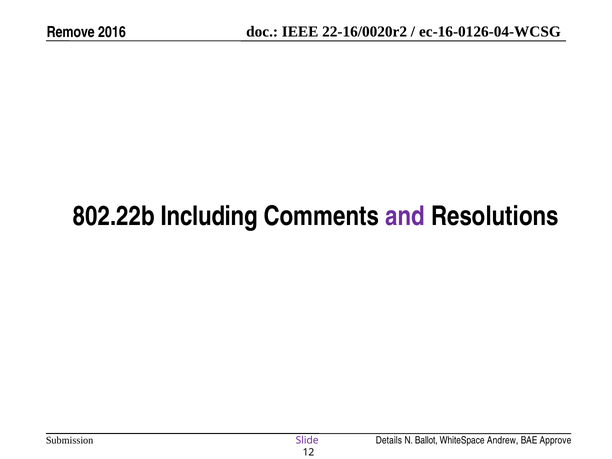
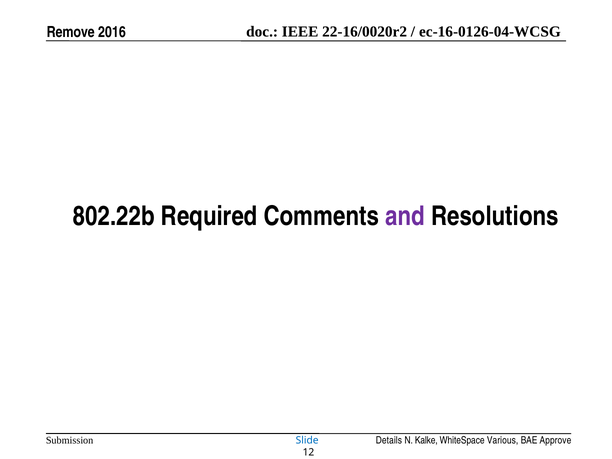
Including: Including -> Required
Ballot: Ballot -> Kalke
Andrew: Andrew -> Various
Slide colour: purple -> blue
